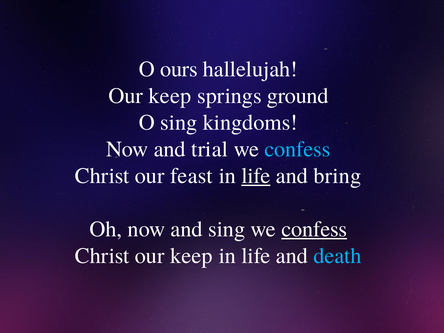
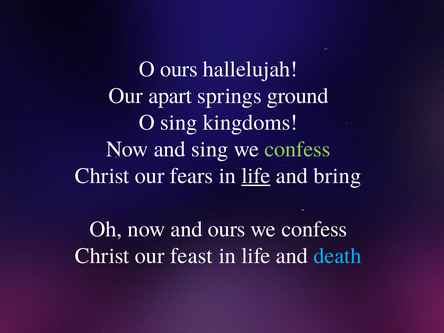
keep at (170, 96): keep -> apart
and trial: trial -> sing
confess at (297, 149) colour: light blue -> light green
feast: feast -> fears
and sing: sing -> ours
confess at (314, 229) underline: present -> none
Christ our keep: keep -> feast
